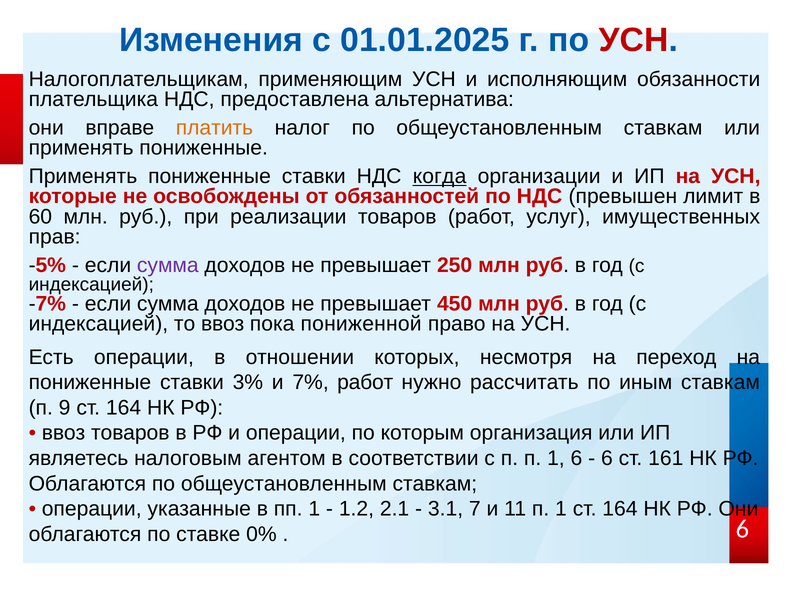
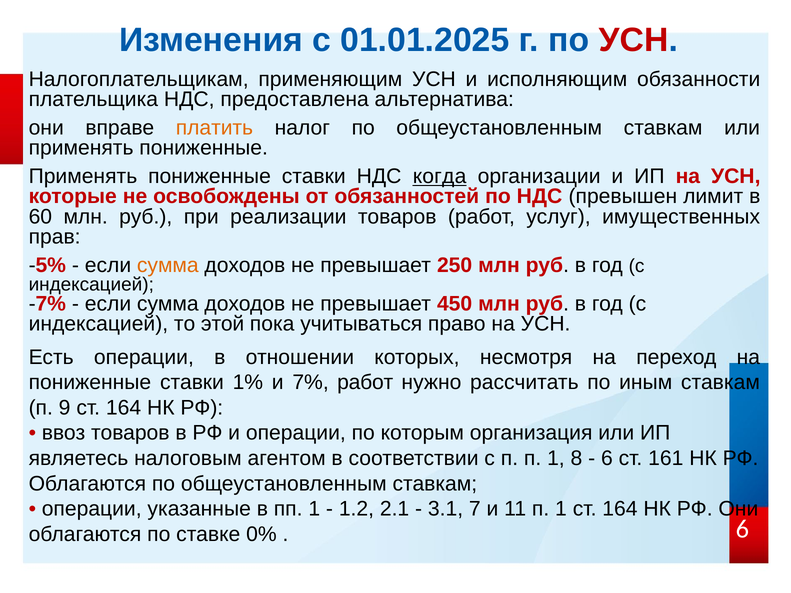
сумма at (168, 265) colour: purple -> orange
то ввоз: ввоз -> этой
пониженной: пониженной -> учитываться
3%: 3% -> 1%
1 6: 6 -> 8
